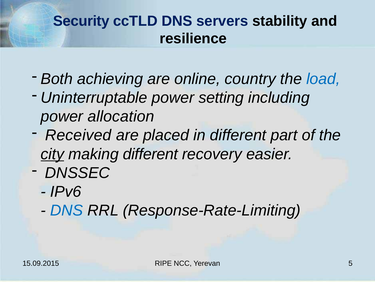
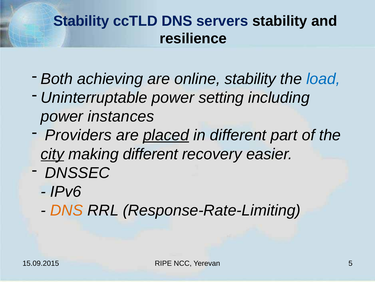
Security at (81, 21): Security -> Stability
online country: country -> stability
allocation: allocation -> instances
Received: Received -> Providers
placed underline: none -> present
DNS at (67, 210) colour: blue -> orange
